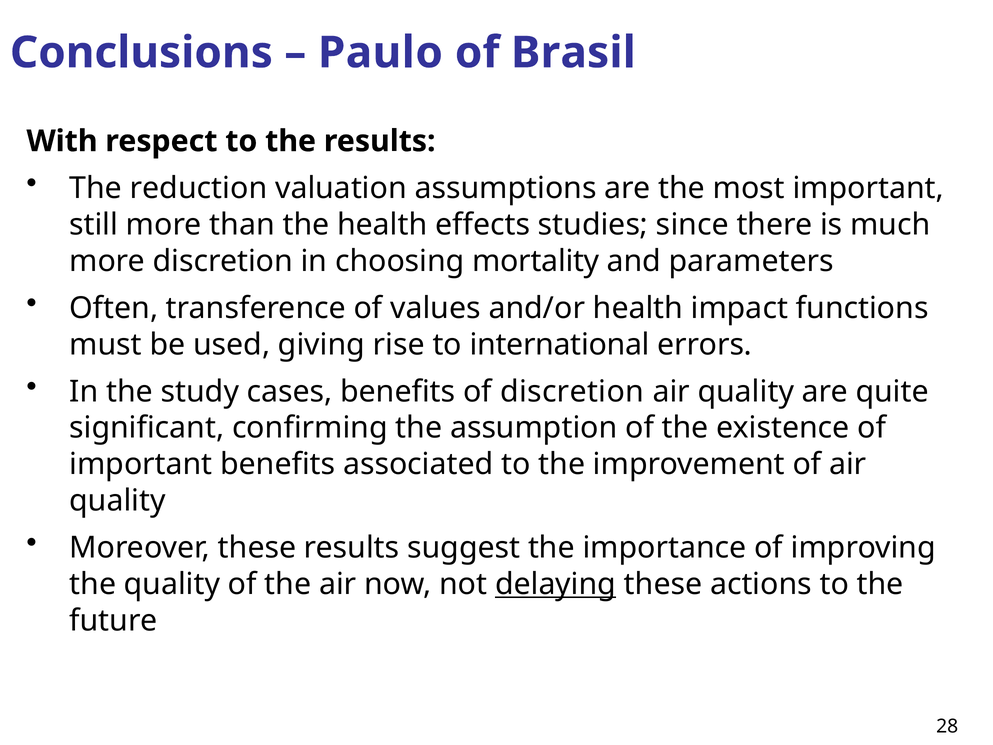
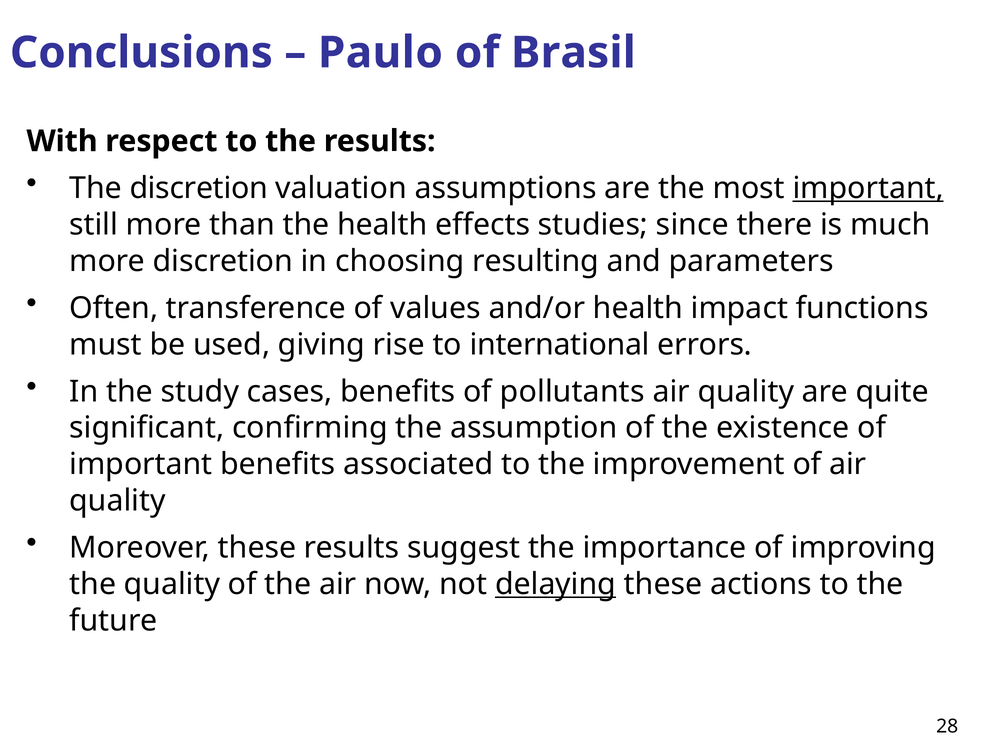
The reduction: reduction -> discretion
important at (868, 188) underline: none -> present
mortality: mortality -> resulting
of discretion: discretion -> pollutants
